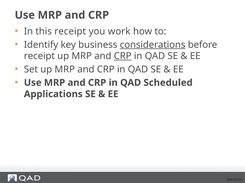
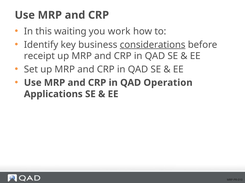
this receipt: receipt -> waiting
CRP at (123, 56) underline: present -> none
Scheduled: Scheduled -> Operation
